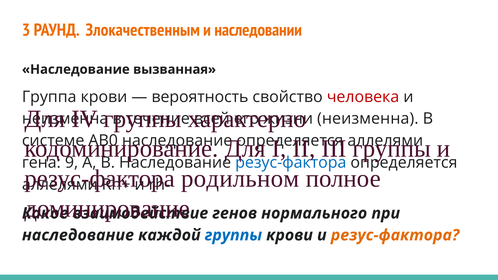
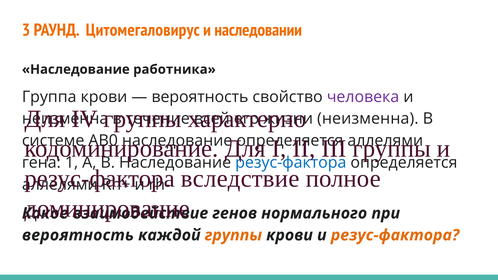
Злокачественным: Злокачественным -> Цитомегаловирус
вызванная: вызванная -> работника
человека colour: red -> purple
9: 9 -> 1
родильном: родильном -> вследствие
наследование at (78, 235): наследование -> вероятность
группы at (233, 235) colour: blue -> orange
